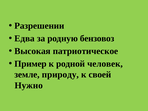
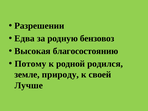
патриотическое: патриотическое -> благосостоянию
Пример: Пример -> Потому
человек: человек -> родился
Нужно: Нужно -> Лучше
